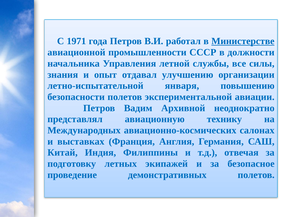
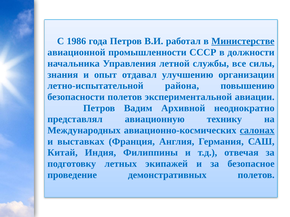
1971: 1971 -> 1986
января: января -> района
салонах underline: none -> present
